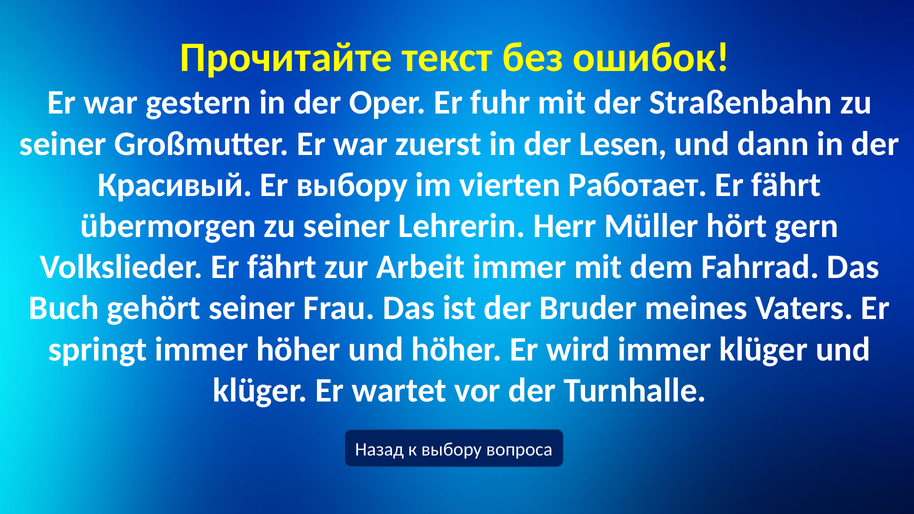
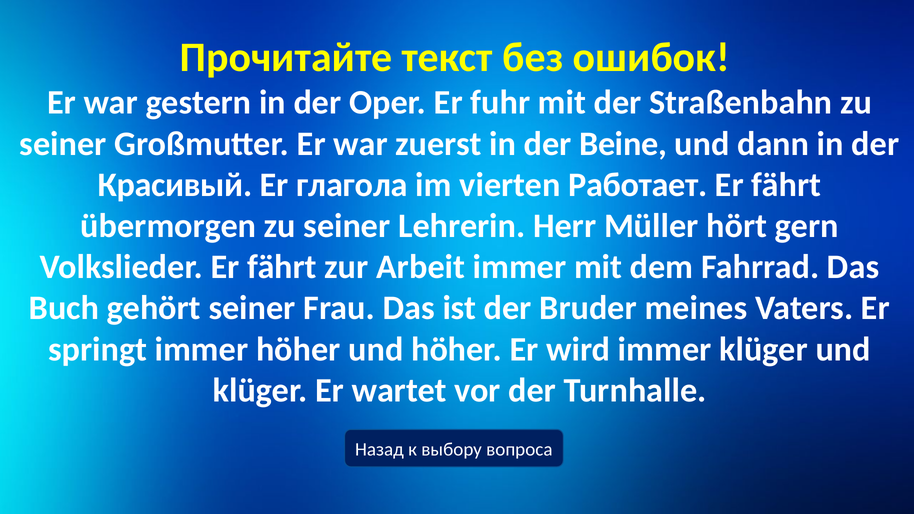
Lesen: Lesen -> Beine
Er выбору: выбору -> глагола
